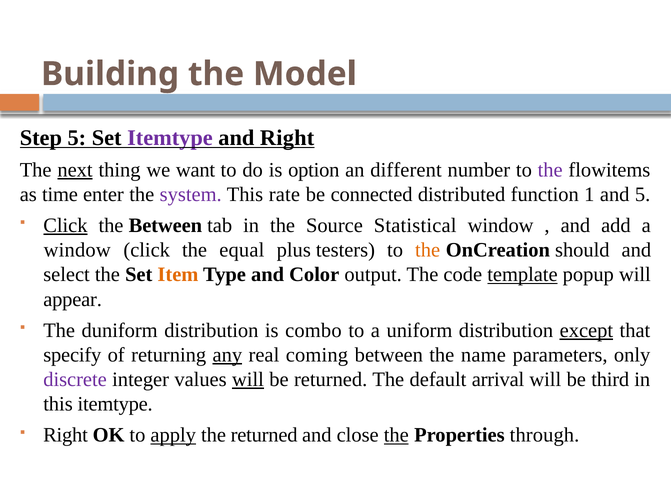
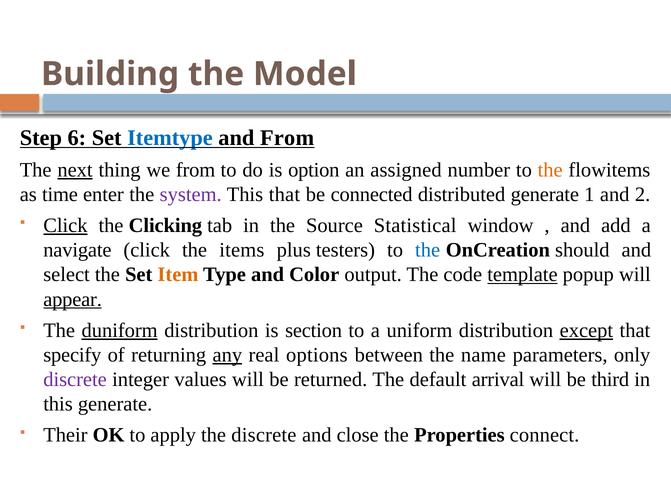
Step 5: 5 -> 6
Itemtype at (170, 138) colour: purple -> blue
and Right: Right -> From
we want: want -> from
different: different -> assigned
the at (550, 170) colour: purple -> orange
This rate: rate -> that
distributed function: function -> generate
and 5: 5 -> 2
the Between: Between -> Clicking
window at (77, 250): window -> navigate
equal: equal -> items
the at (428, 250) colour: orange -> blue
appear underline: none -> present
duniform underline: none -> present
combo: combo -> section
coming: coming -> options
will at (248, 380) underline: present -> none
this itemtype: itemtype -> generate
Right at (65, 435): Right -> Their
apply underline: present -> none
the returned: returned -> discrete
the at (396, 435) underline: present -> none
through: through -> connect
